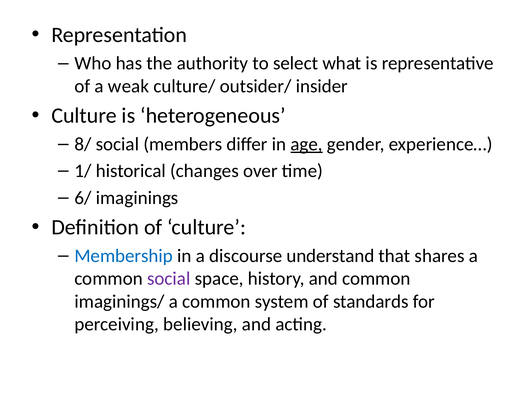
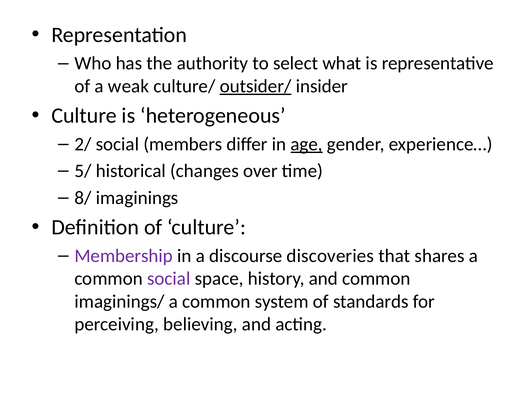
outsider/ underline: none -> present
8/: 8/ -> 2/
1/: 1/ -> 5/
6/: 6/ -> 8/
Membership colour: blue -> purple
understand: understand -> discoveries
